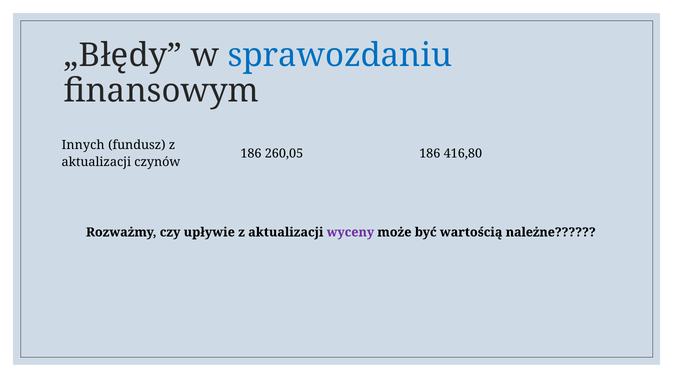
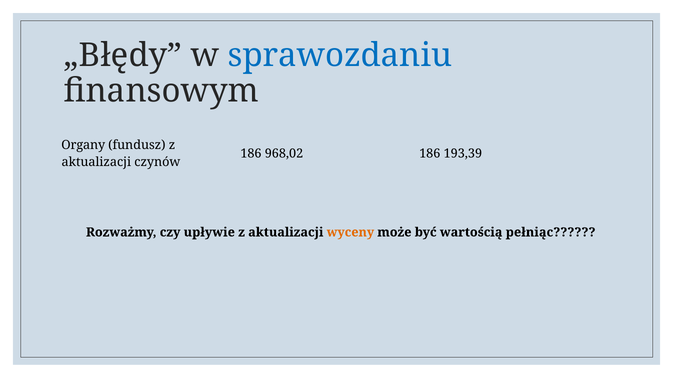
Innych: Innych -> Organy
260,05: 260,05 -> 968,02
416,80: 416,80 -> 193,39
wyceny colour: purple -> orange
należne: należne -> pełniąc
